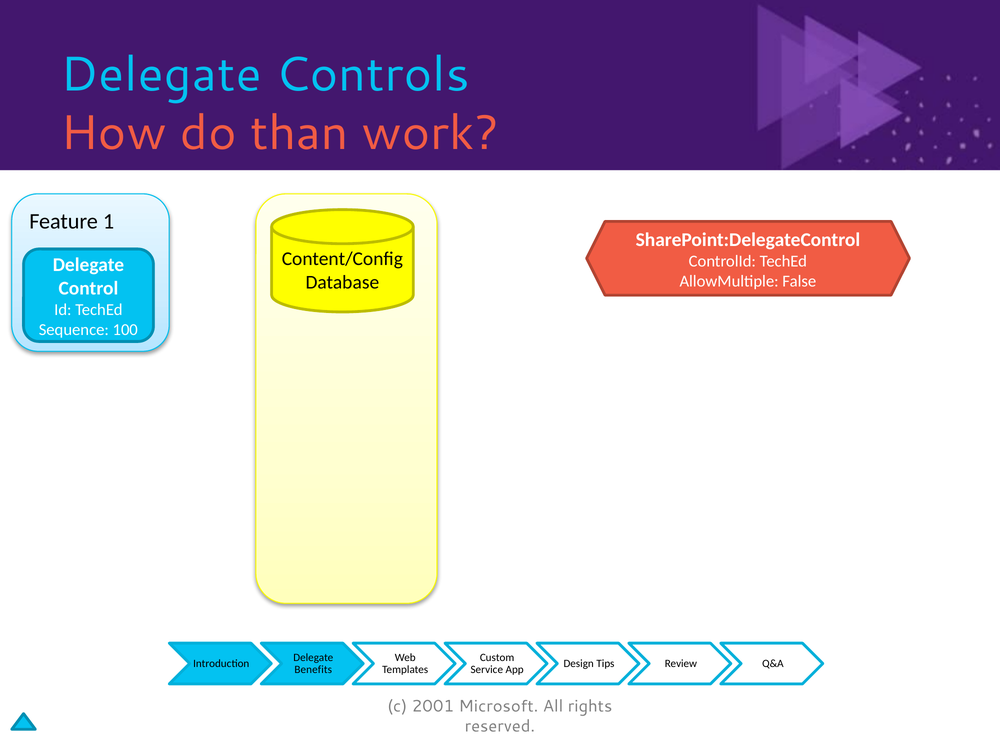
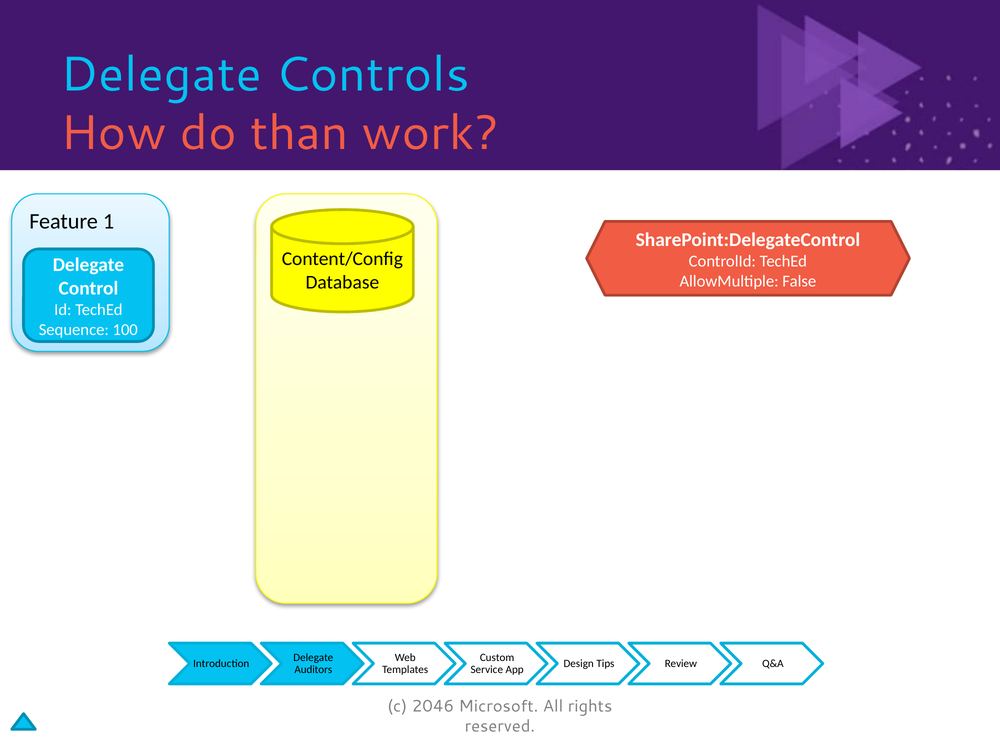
Benefits: Benefits -> Auditors
2001: 2001 -> 2046
